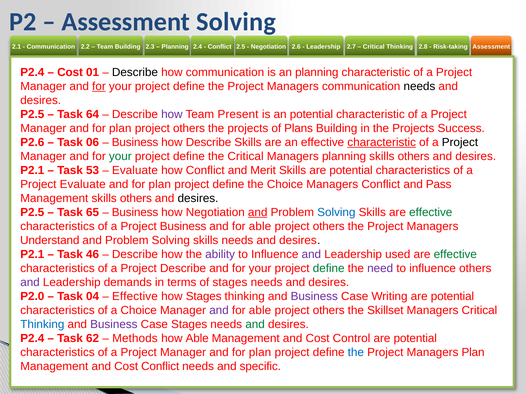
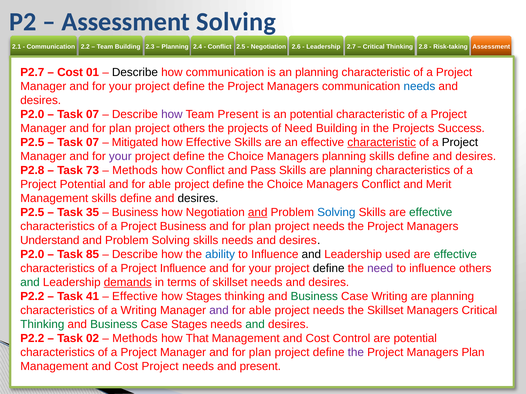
P2.4 at (32, 72): P2.4 -> P2.7
for at (99, 86) underline: present -> none
needs at (419, 86) colour: black -> blue
P2.5 at (32, 115): P2.5 -> P2.0
64 at (93, 115): 64 -> 07
of Plans: Plans -> Need
P2.6 at (32, 143): P2.6 -> P2.5
06 at (93, 143): 06 -> 07
Business at (135, 143): Business -> Mitigated
how Describe: Describe -> Effective
your at (120, 157) colour: green -> purple
Critical at (246, 157): Critical -> Choice
planning skills others: others -> define
P2.1 at (32, 171): P2.1 -> P2.8
53: 53 -> 73
Evaluate at (135, 171): Evaluate -> Methods
Merit: Merit -> Pass
Skills are potential: potential -> planning
Project Evaluate: Evaluate -> Potential
plan at (160, 185): plan -> able
Pass: Pass -> Merit
Management skills others: others -> define
65: 65 -> 35
able at (260, 227): able -> plan
others at (329, 227): others -> needs
P2.1 at (32, 255): P2.1 -> P2.0
46: 46 -> 85
ability colour: purple -> blue
and at (311, 255) colour: purple -> black
Project Describe: Describe -> Influence
define at (329, 269) colour: green -> black
and at (30, 283) colour: purple -> green
demands underline: none -> present
of stages: stages -> skillset
P2.0 at (32, 297): P2.0 -> P2.2
04: 04 -> 41
Business at (314, 297) colour: purple -> green
Writing are potential: potential -> planning
a Choice: Choice -> Writing
others at (329, 311): others -> needs
Thinking at (42, 325) colour: blue -> green
Business at (114, 325) colour: purple -> green
P2.4 at (32, 339): P2.4 -> P2.2
62: 62 -> 02
how Able: Able -> That
the at (356, 353) colour: blue -> purple
Cost Conflict: Conflict -> Project
and specific: specific -> present
